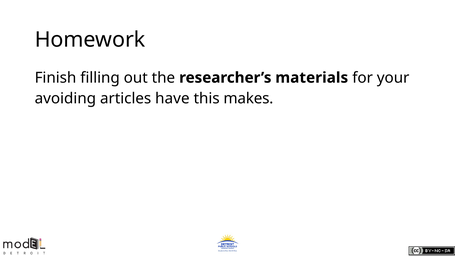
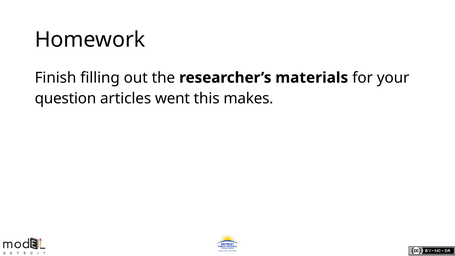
avoiding: avoiding -> question
have: have -> went
